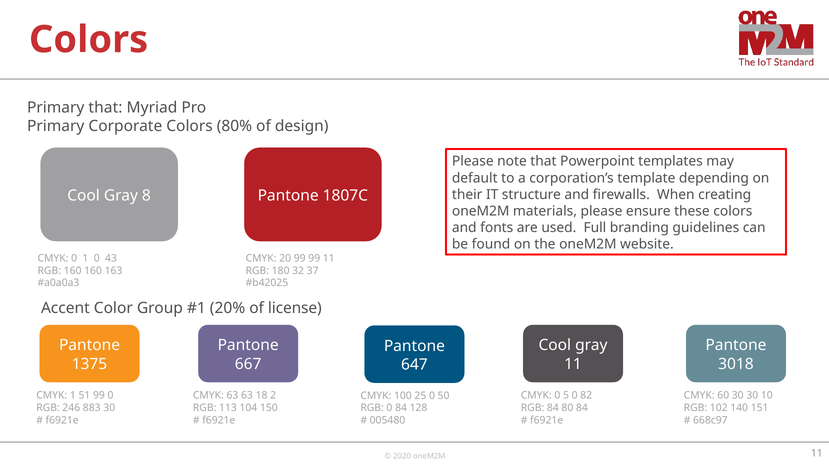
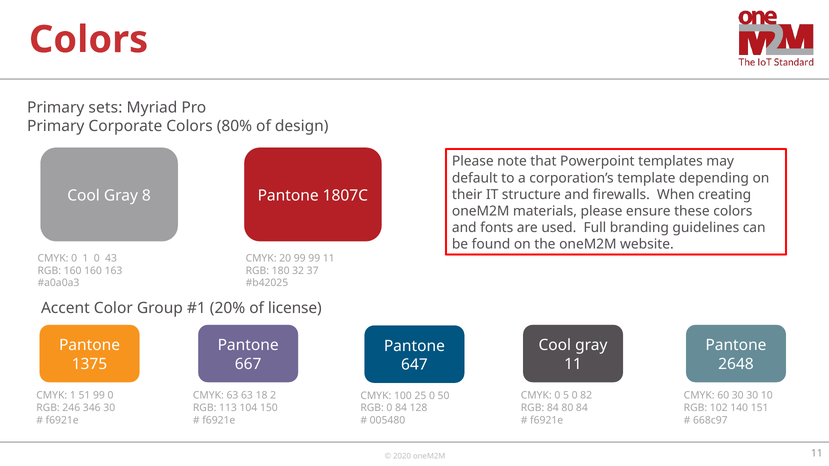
Primary that: that -> sets
3018: 3018 -> 2648
883: 883 -> 346
